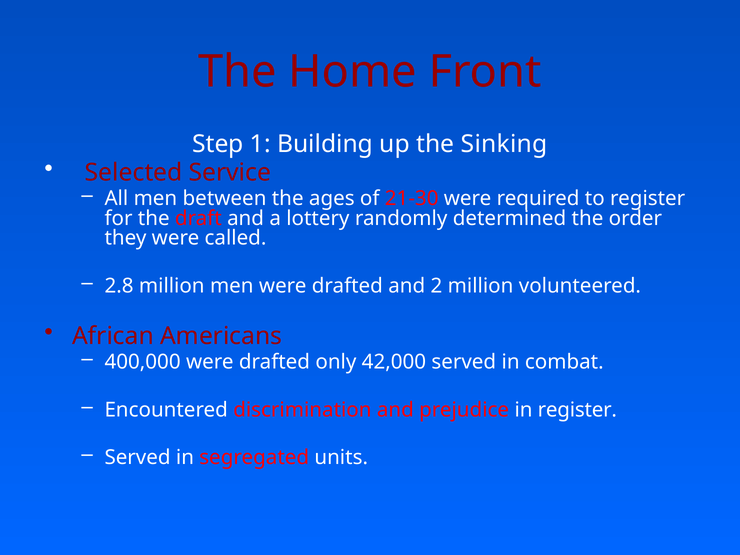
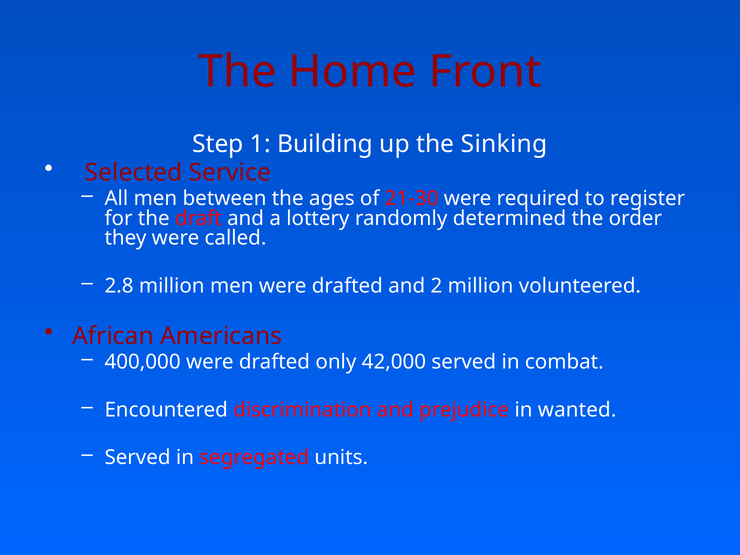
in register: register -> wanted
